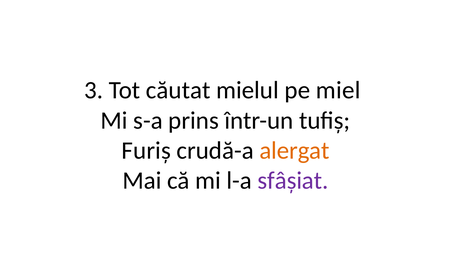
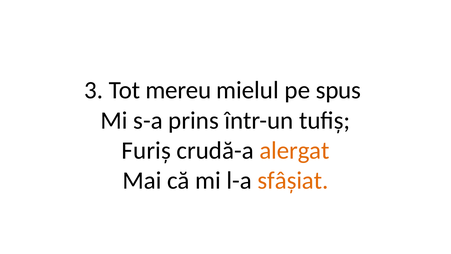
căutat: căutat -> mereu
miel: miel -> spus
sfâșiat colour: purple -> orange
